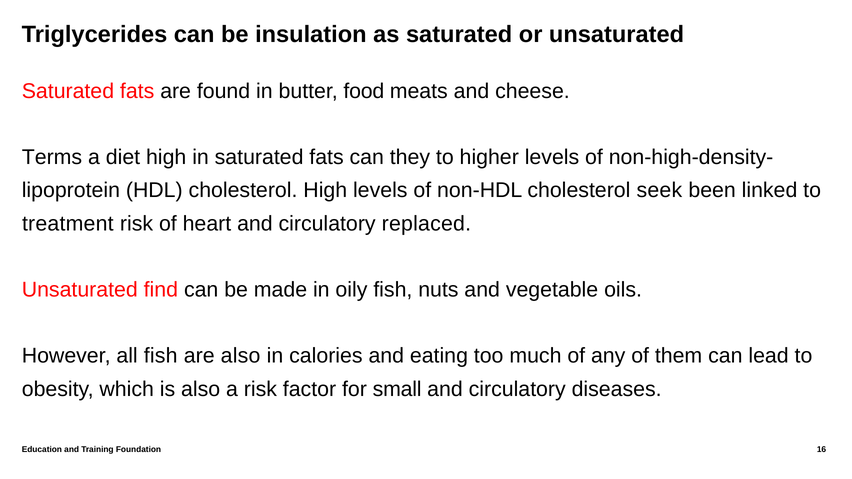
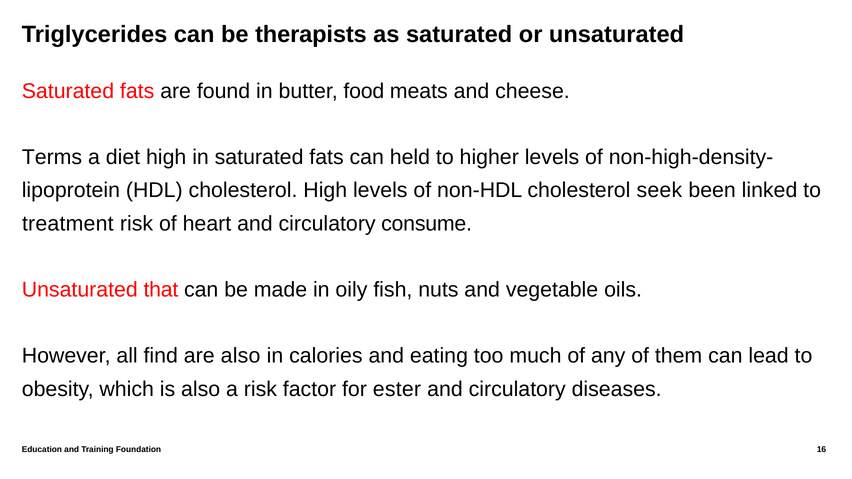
insulation: insulation -> therapists
they: they -> held
replaced: replaced -> consume
find: find -> that
all fish: fish -> find
small: small -> ester
